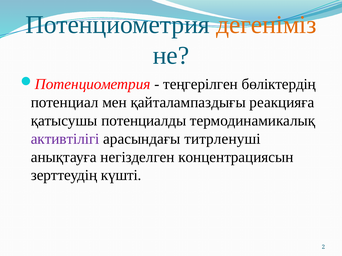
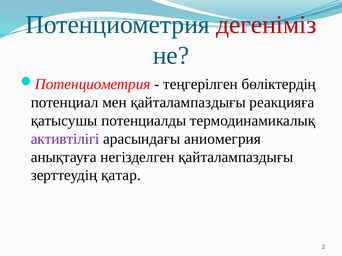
дегеніміз colour: orange -> red
титрленуші: титрленуші -> аниомегрия
негізделген концентрациясын: концентрациясын -> қайталампаздығы
күшті: күшті -> қатар
